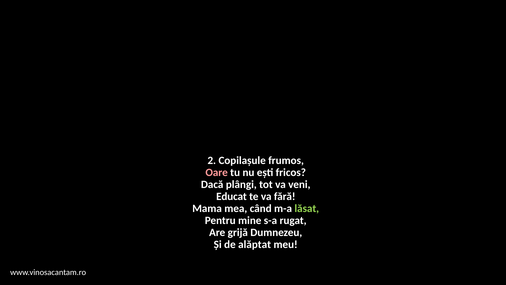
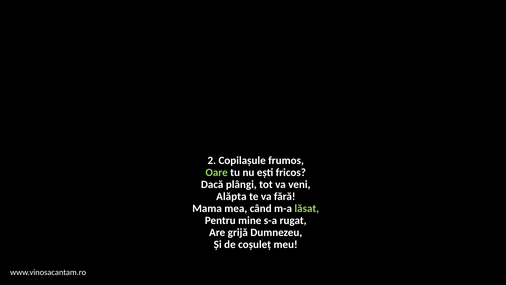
Oare colour: pink -> light green
Educat: Educat -> Alăpta
alăptat: alăptat -> coșuleț
